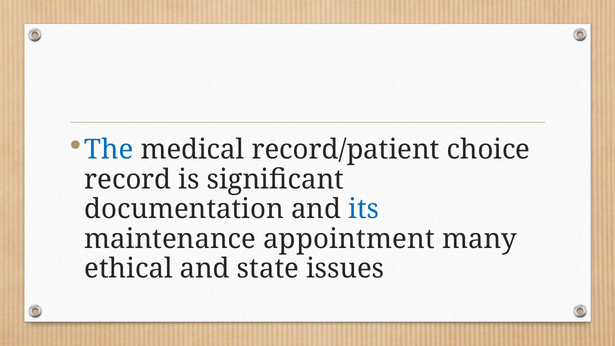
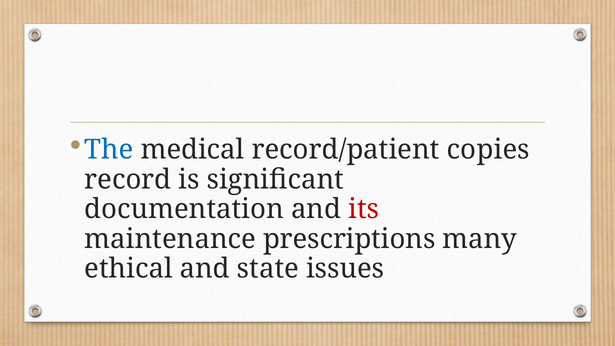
choice: choice -> copies
its colour: blue -> red
appointment: appointment -> prescriptions
